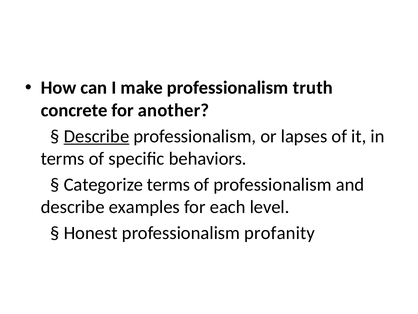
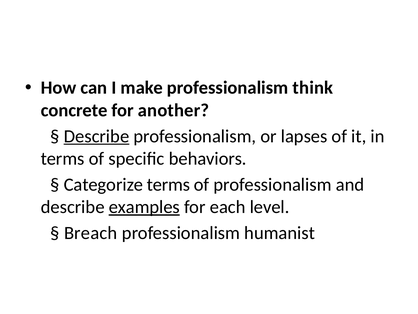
truth: truth -> think
examples underline: none -> present
Honest: Honest -> Breach
profanity: profanity -> humanist
